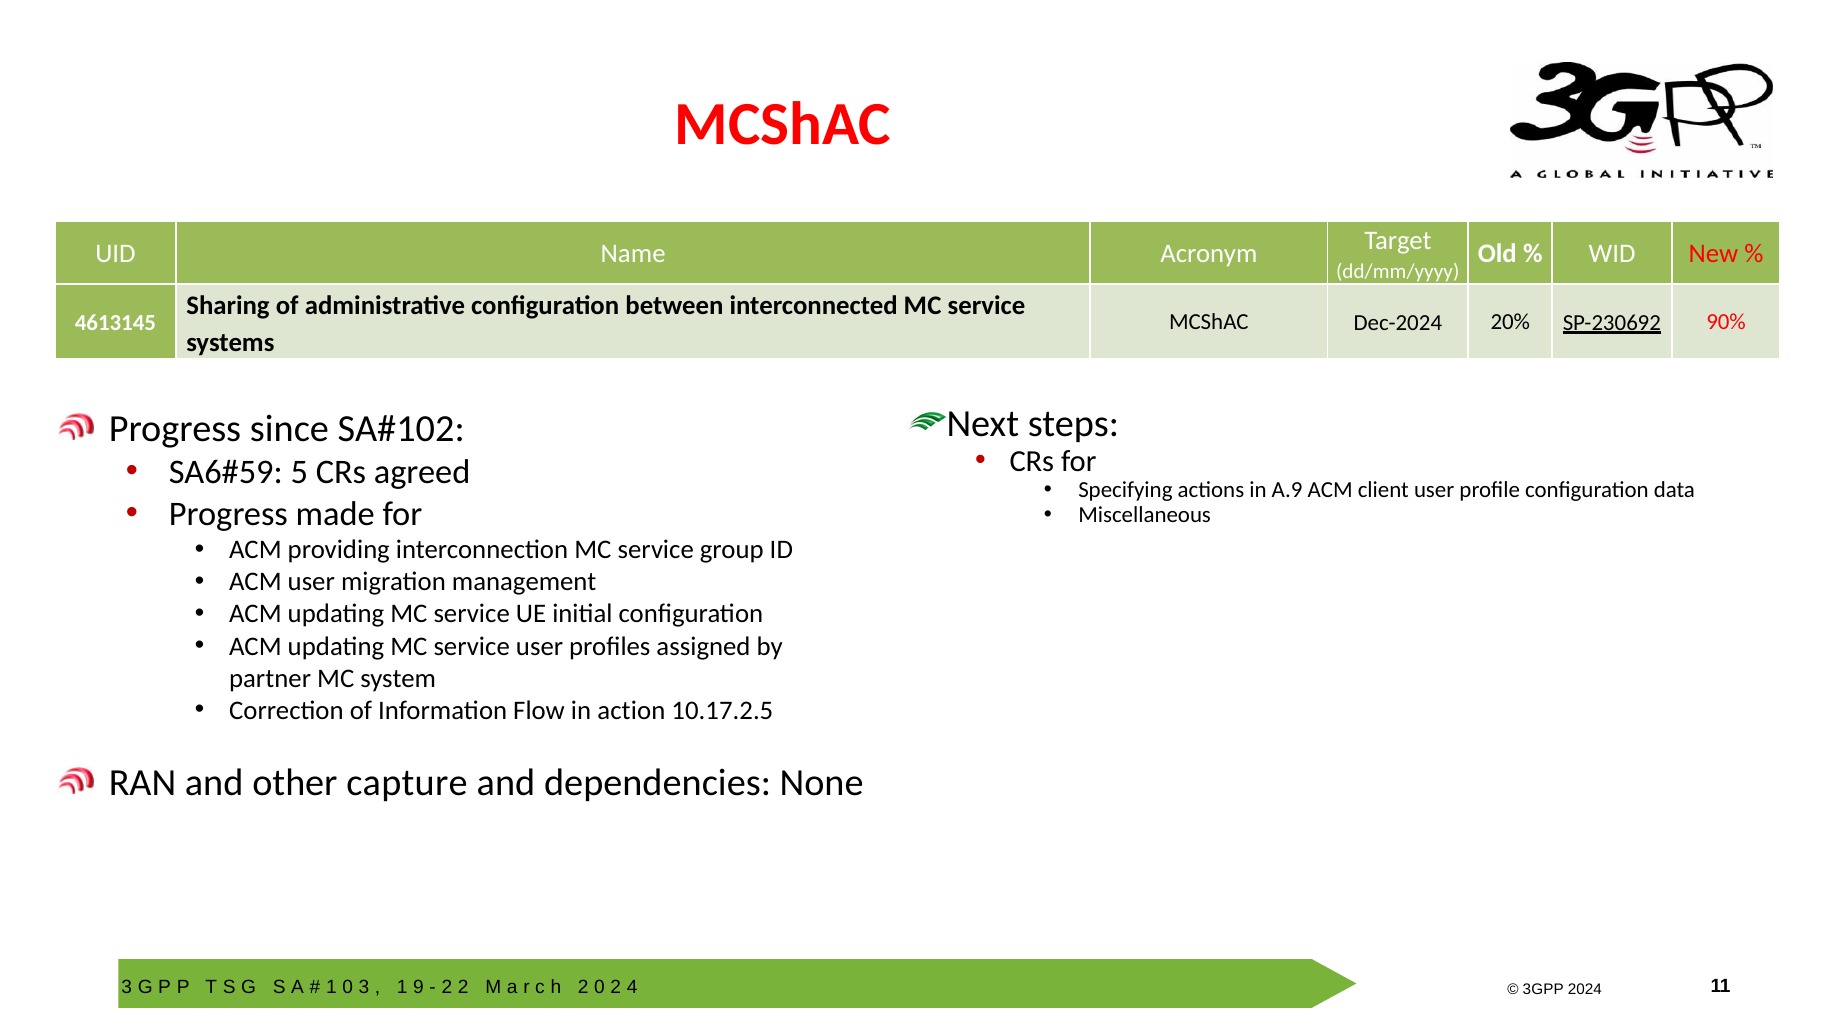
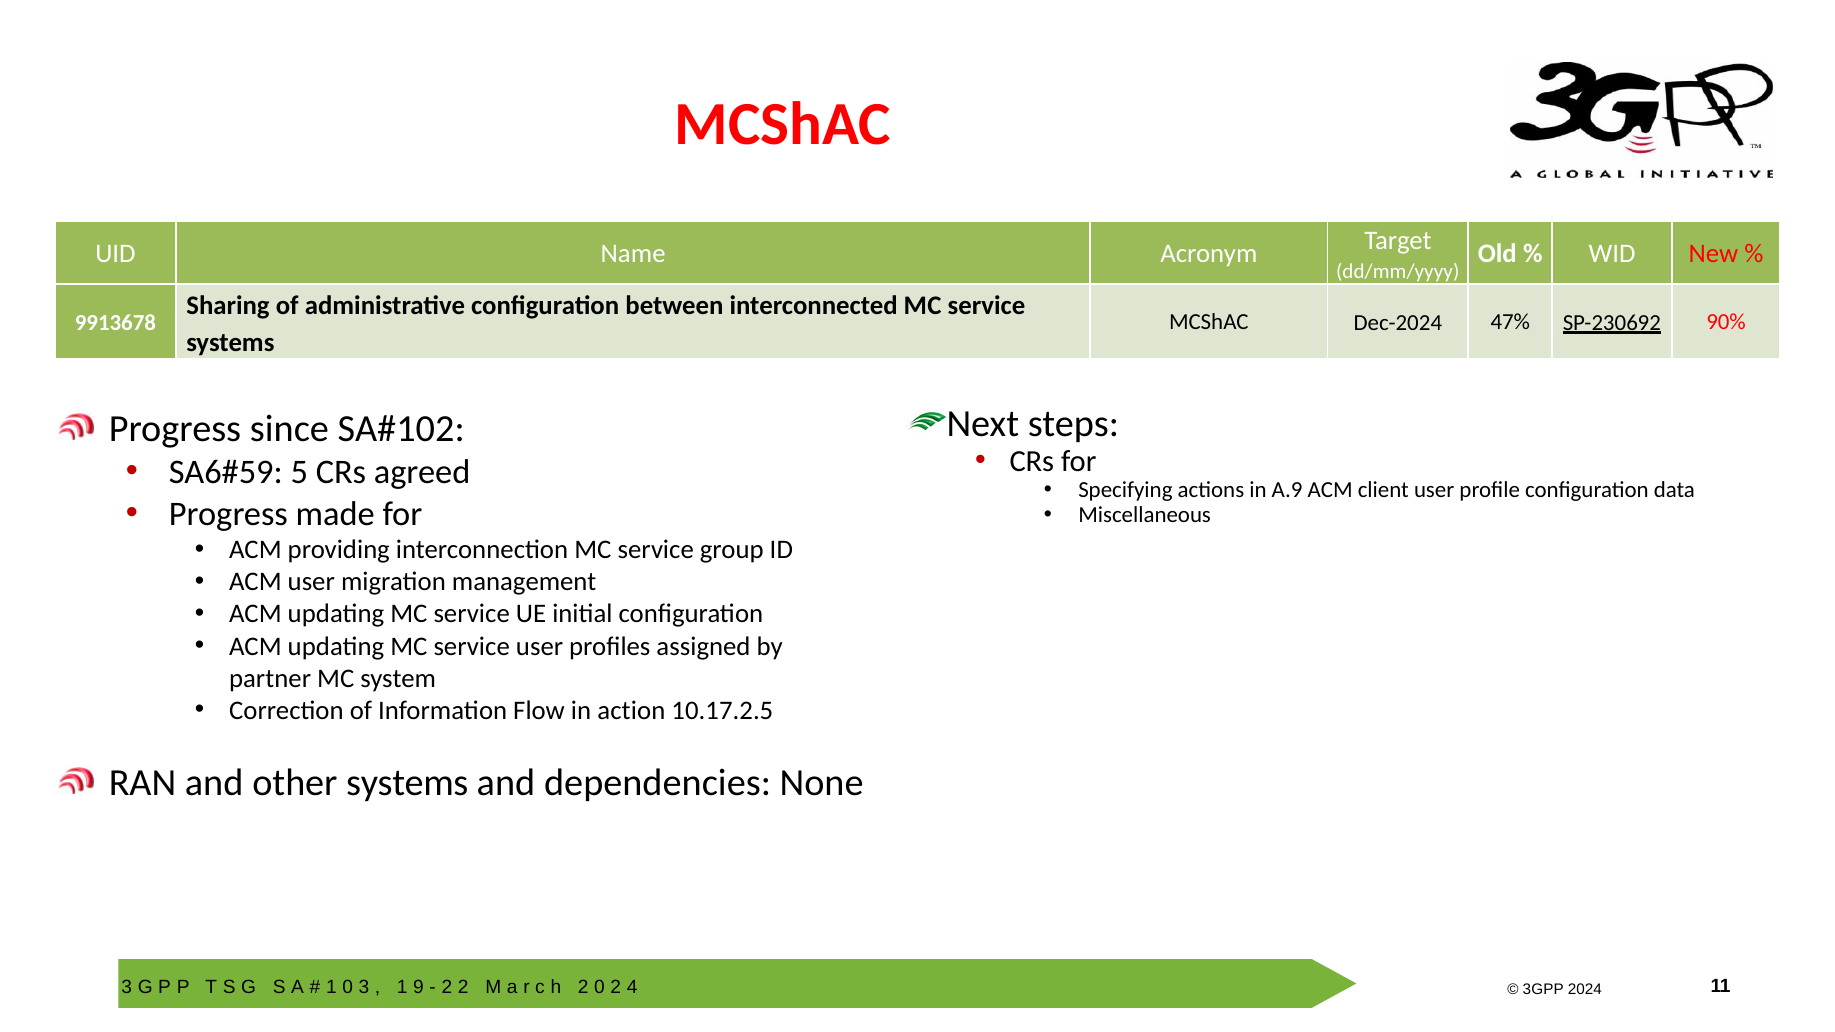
20%: 20% -> 47%
4613145: 4613145 -> 9913678
other capture: capture -> systems
